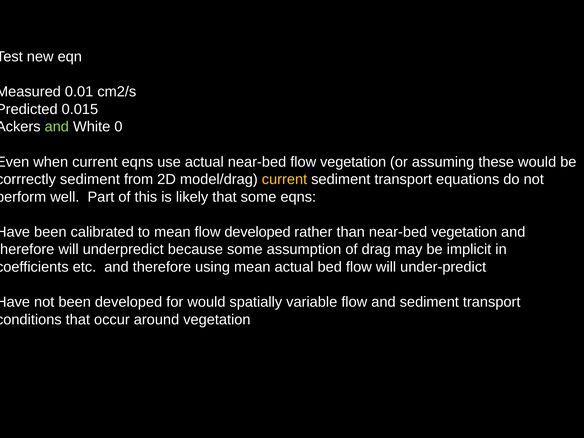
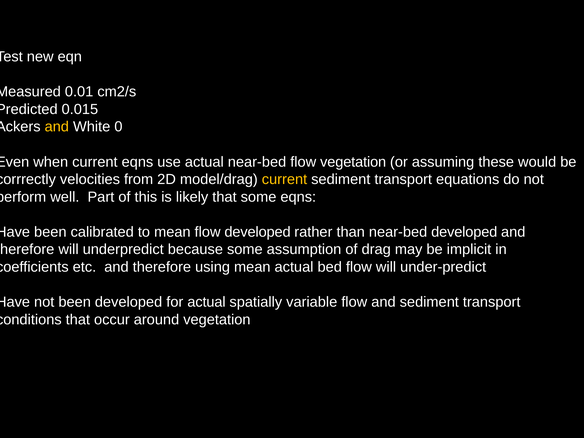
and at (57, 127) colour: light green -> yellow
sediment at (90, 179): sediment -> velocities
near-bed vegetation: vegetation -> developed
for would: would -> actual
